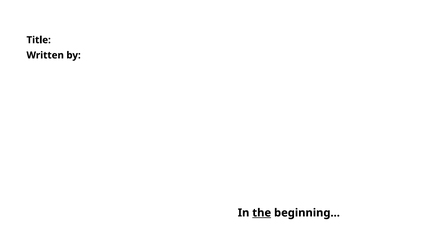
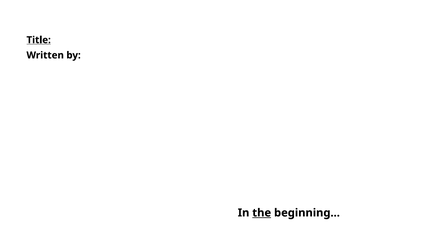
Title underline: none -> present
